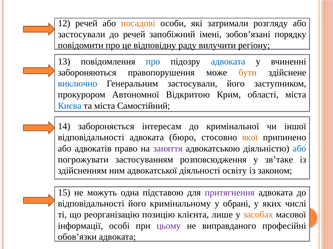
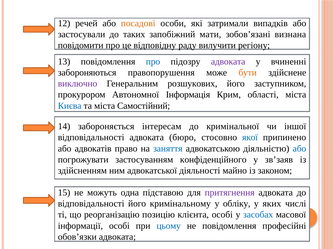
розгляду: розгляду -> випадків
до речей: речей -> таких
імені: імені -> мати
порядку: порядку -> визнана
адвоката at (228, 62) colour: blue -> purple
виключно colour: blue -> purple
Генеральним застосували: застосували -> розшукових
Відкритою: Відкритою -> Інформація
якої colour: orange -> blue
заняття colour: purple -> blue
розповсюдження: розповсюдження -> конфіденційного
зв’таке: зв’таке -> зв’заяв
освіту: освіту -> майно
обрані: обрані -> обліку
клієнта лише: лише -> особі
засобах colour: orange -> blue
цьому colour: purple -> blue
не виправданого: виправданого -> повідомлення
